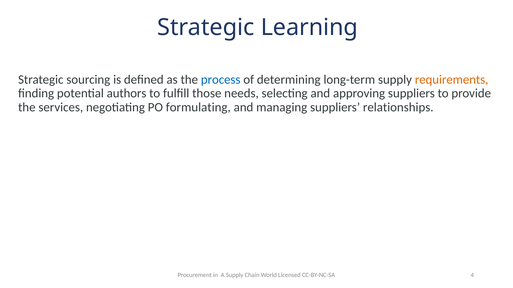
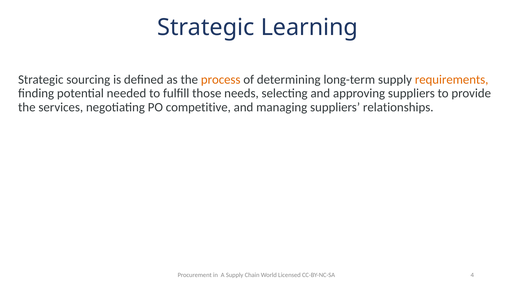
process colour: blue -> orange
authors: authors -> needed
formulating: formulating -> competitive
